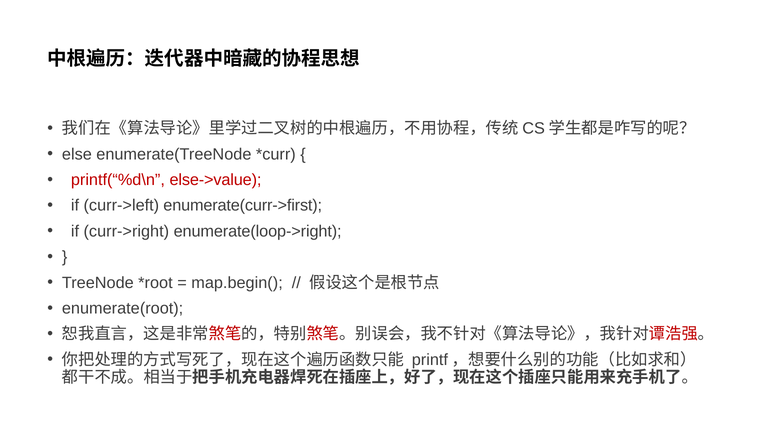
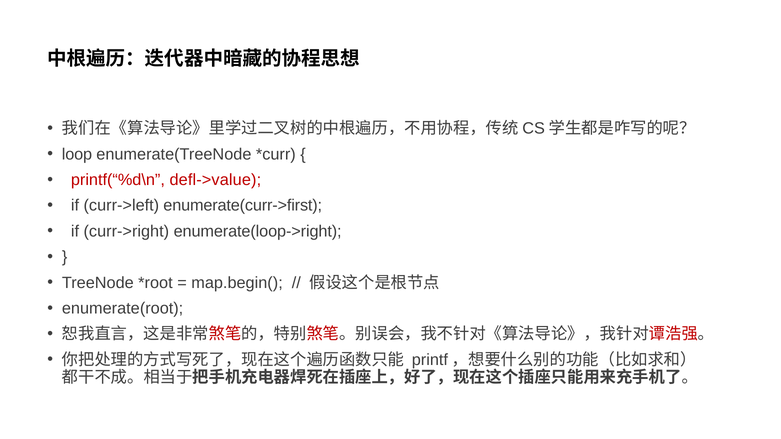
else: else -> loop
else->value: else->value -> defl->value
